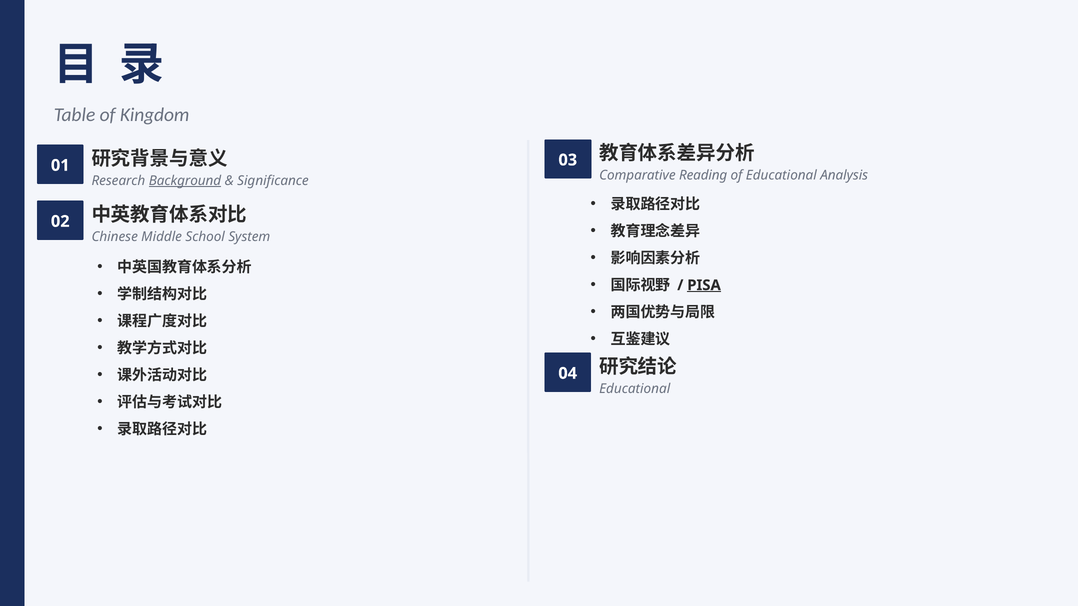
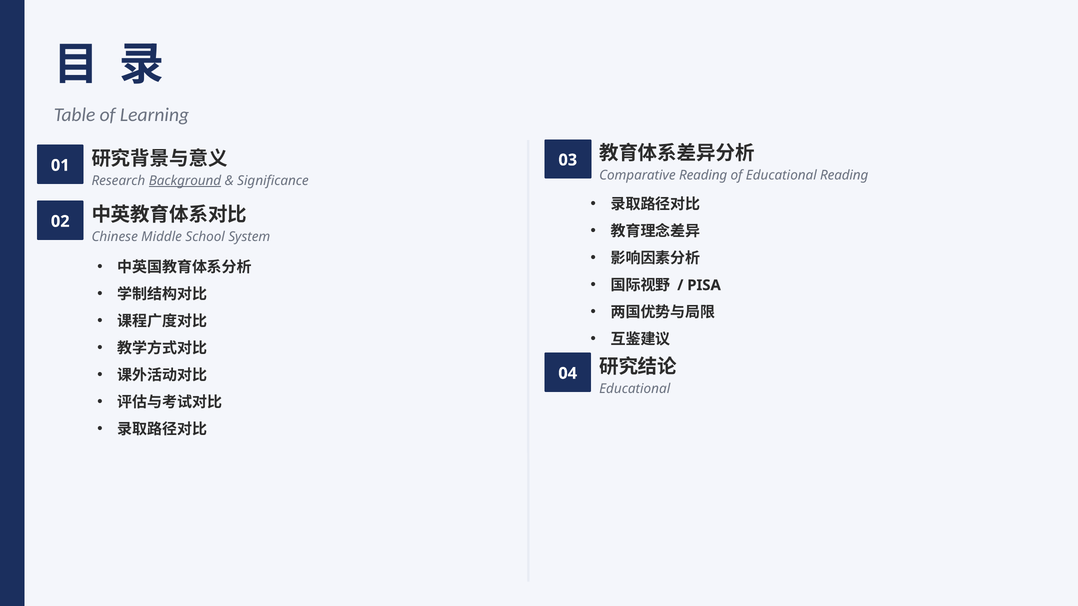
Kingdom: Kingdom -> Learning
Educational Analysis: Analysis -> Reading
PISA underline: present -> none
